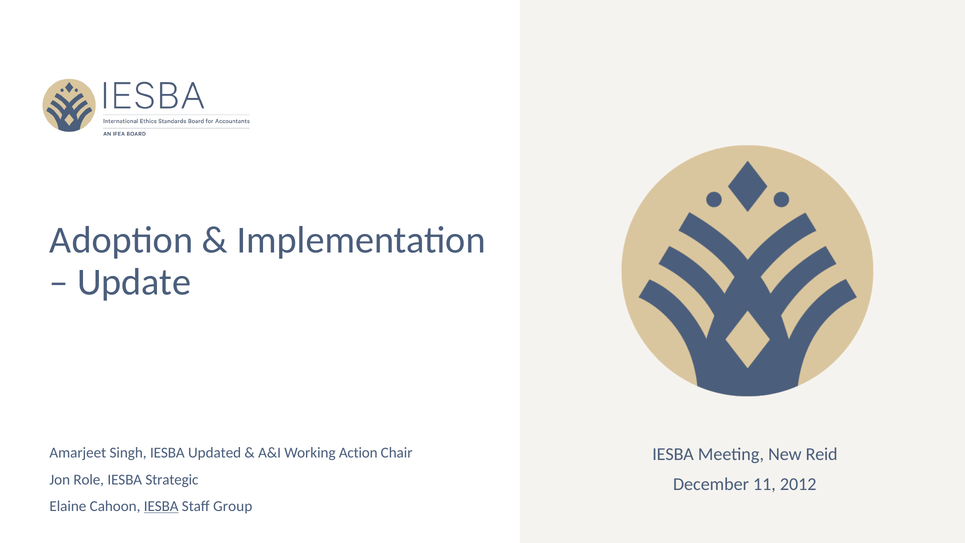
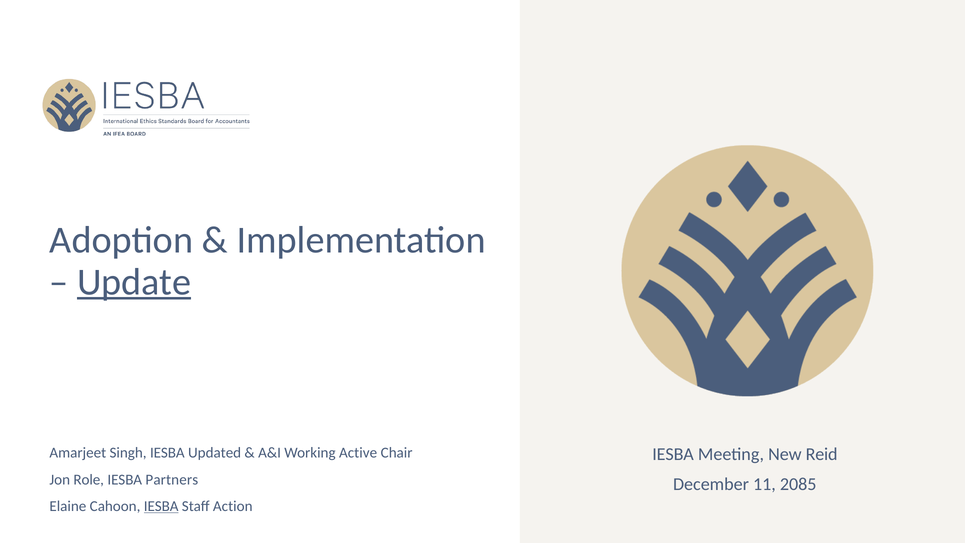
Update underline: none -> present
Action: Action -> Active
Strategic: Strategic -> Partners
2012: 2012 -> 2085
Group: Group -> Action
